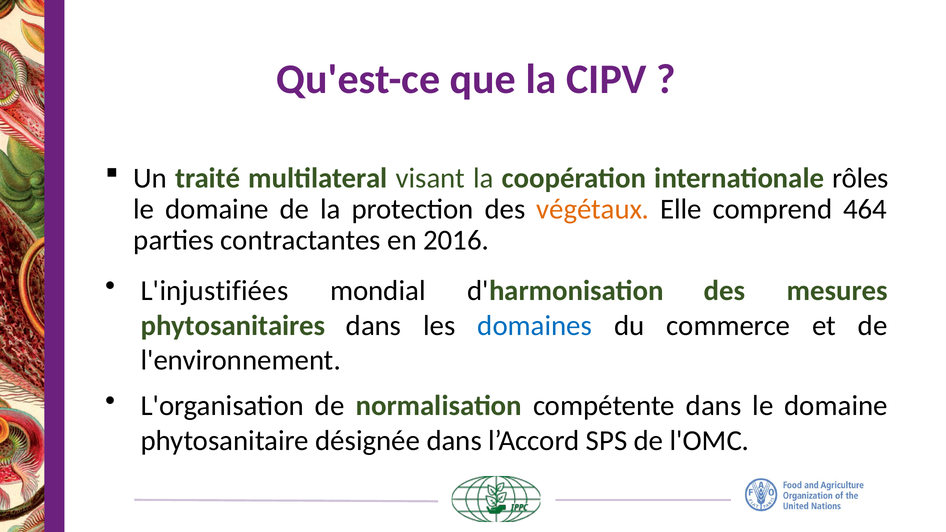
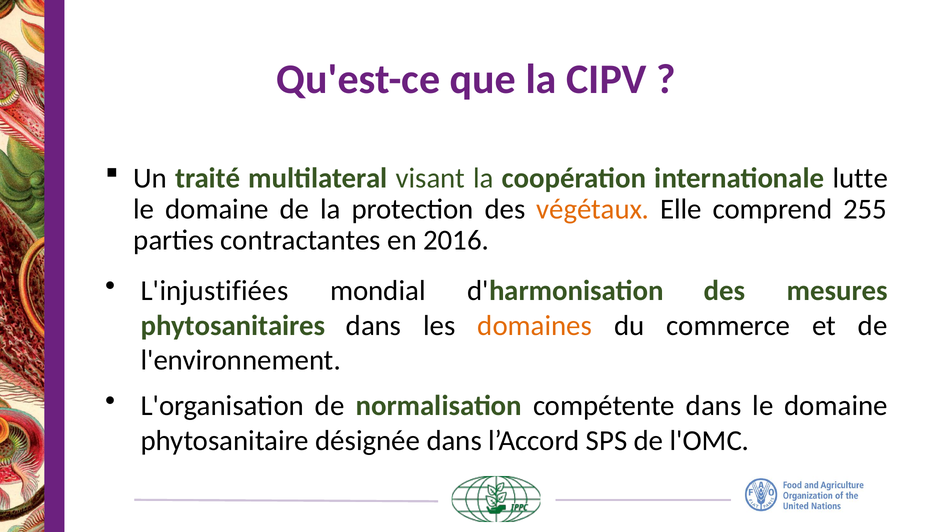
rôles: rôles -> lutte
464: 464 -> 255
domaines colour: blue -> orange
